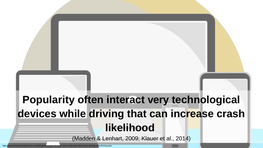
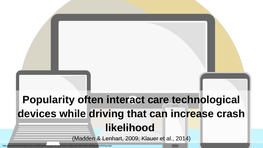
very: very -> care
